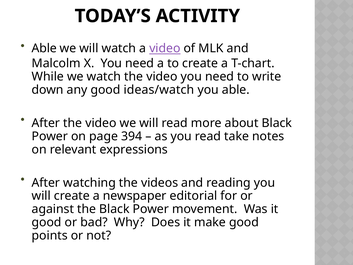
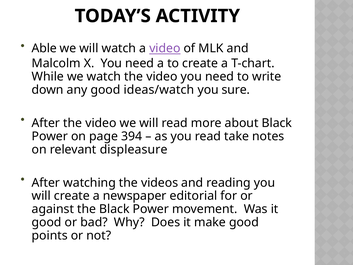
you able: able -> sure
expressions: expressions -> displeasure
